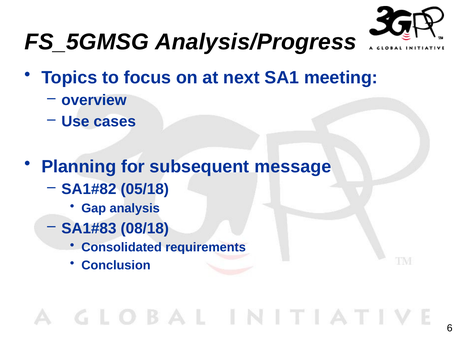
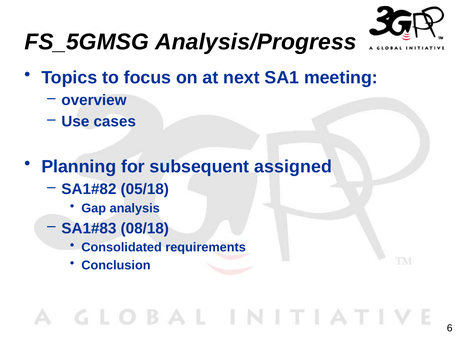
message: message -> assigned
